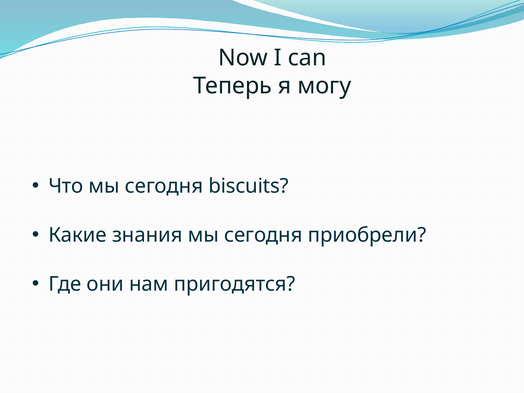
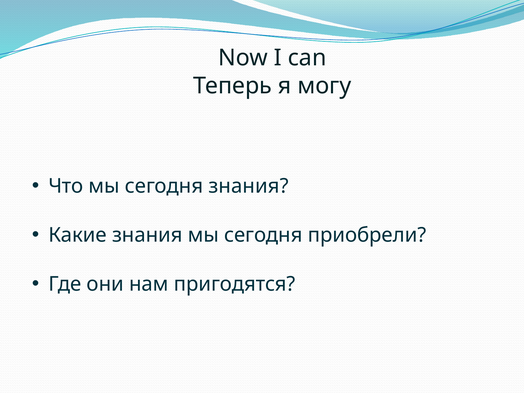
сегодня biscuits: biscuits -> знания
